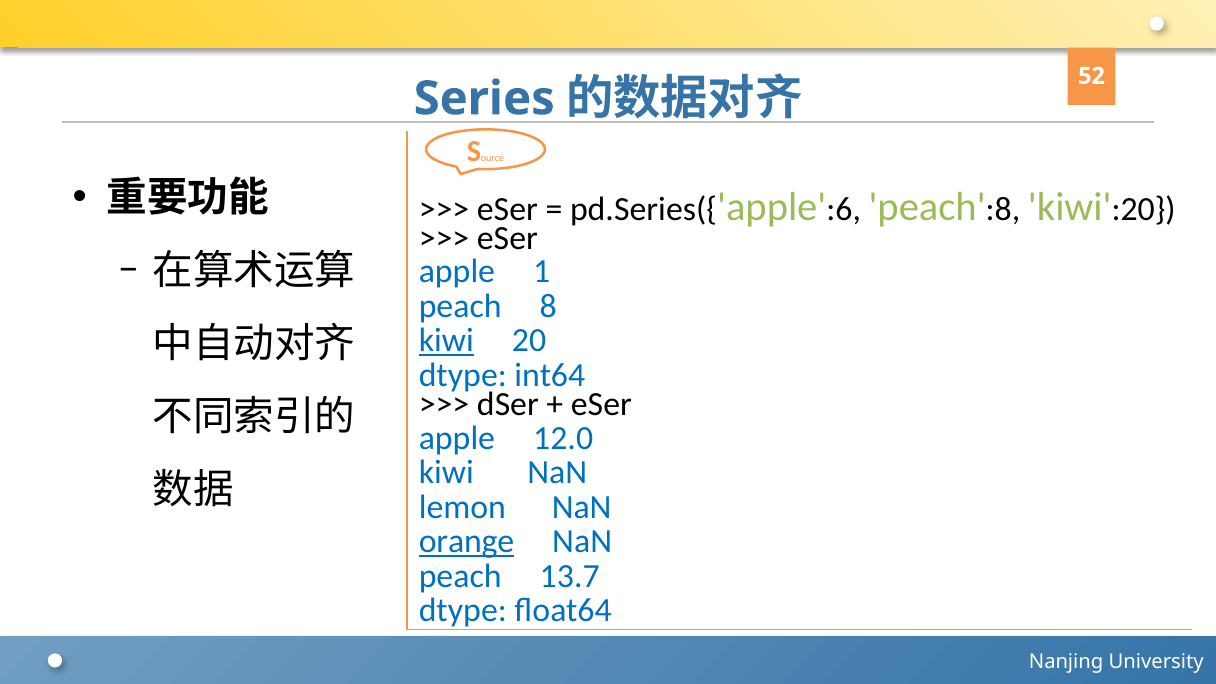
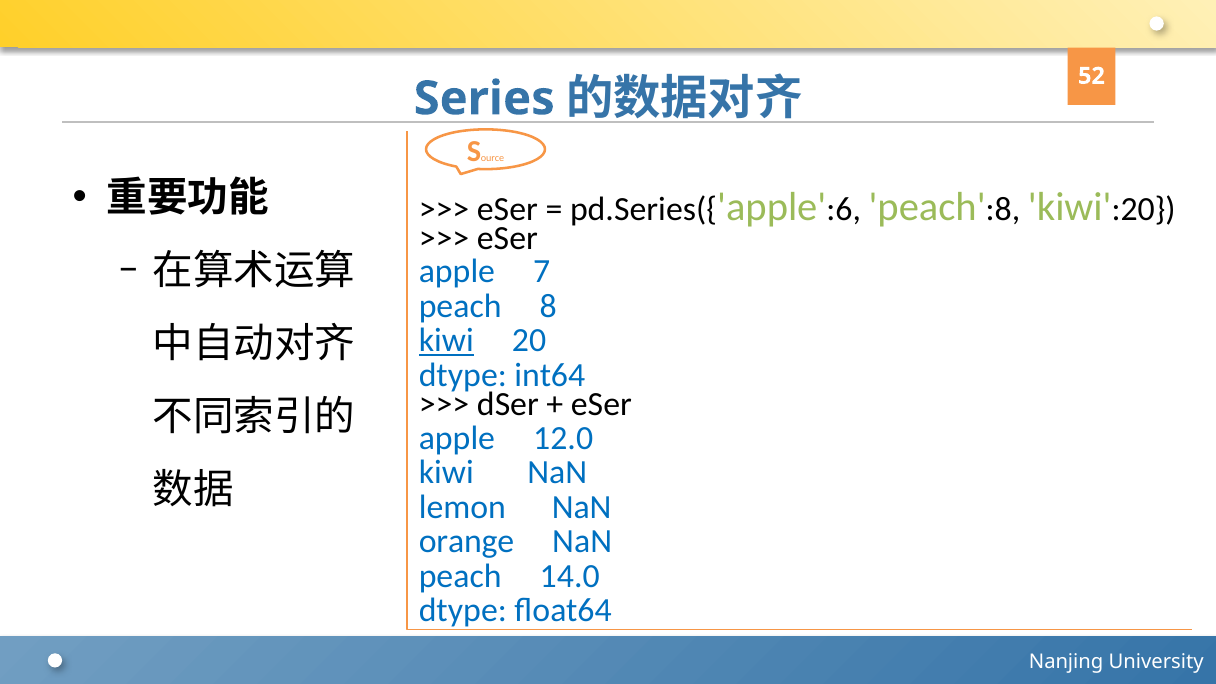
1: 1 -> 7
orange underline: present -> none
13.7: 13.7 -> 14.0
